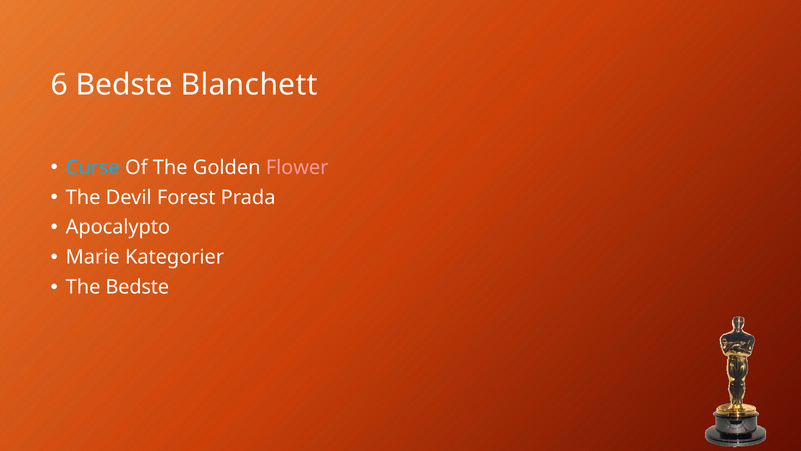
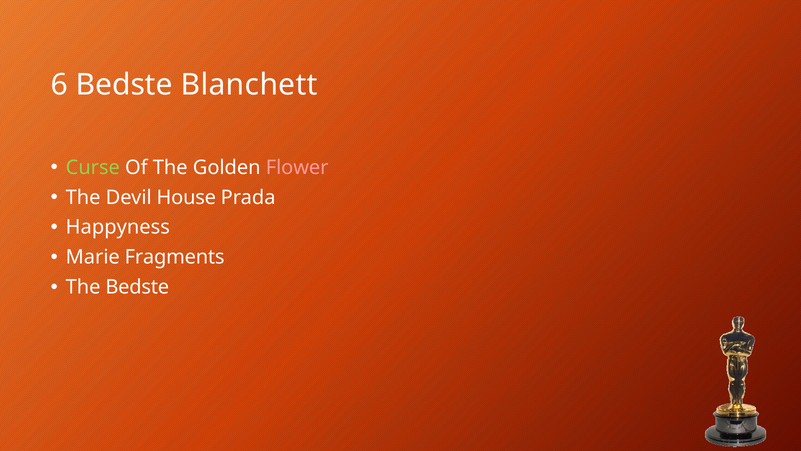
Curse colour: light blue -> light green
Forest: Forest -> House
Apocalypto: Apocalypto -> Happyness
Kategorier: Kategorier -> Fragments
